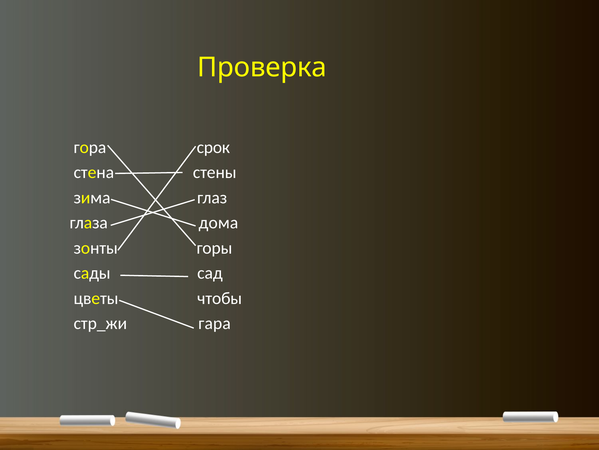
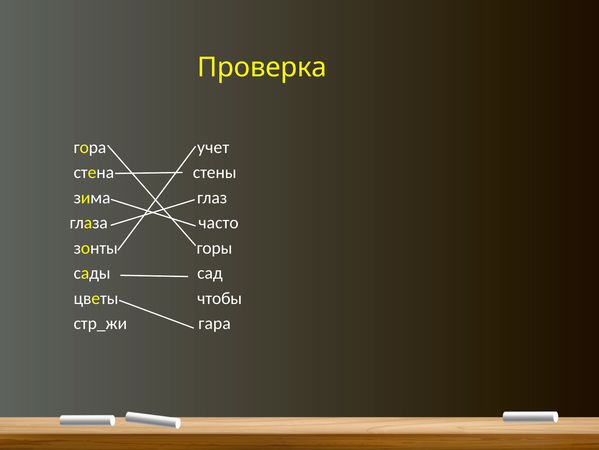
срок: срок -> учет
дома: дома -> часто
